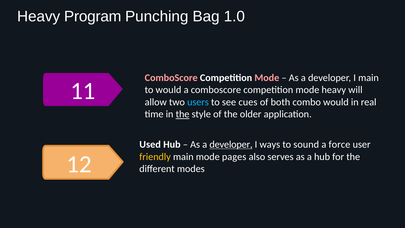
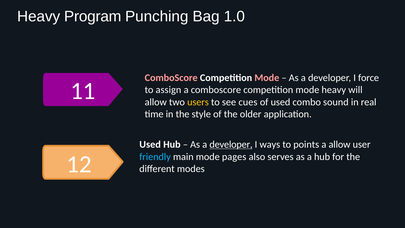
I main: main -> force
to would: would -> assign
users colour: light blue -> yellow
of both: both -> used
combo would: would -> sound
the at (183, 114) underline: present -> none
sound: sound -> points
a force: force -> allow
friendly colour: yellow -> light blue
